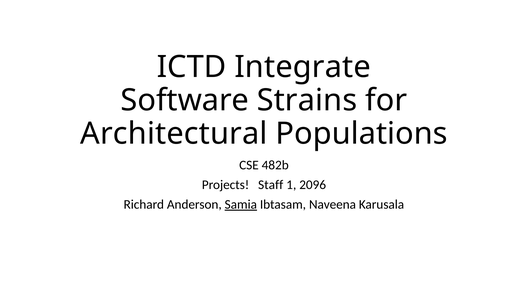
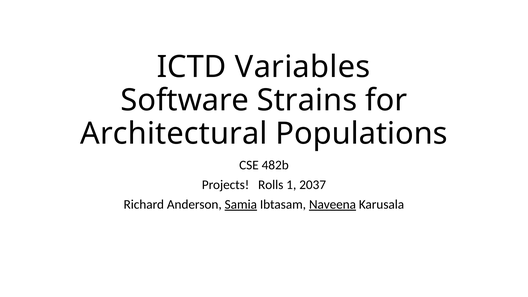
Integrate: Integrate -> Variables
Staff: Staff -> Rolls
2096: 2096 -> 2037
Naveena underline: none -> present
